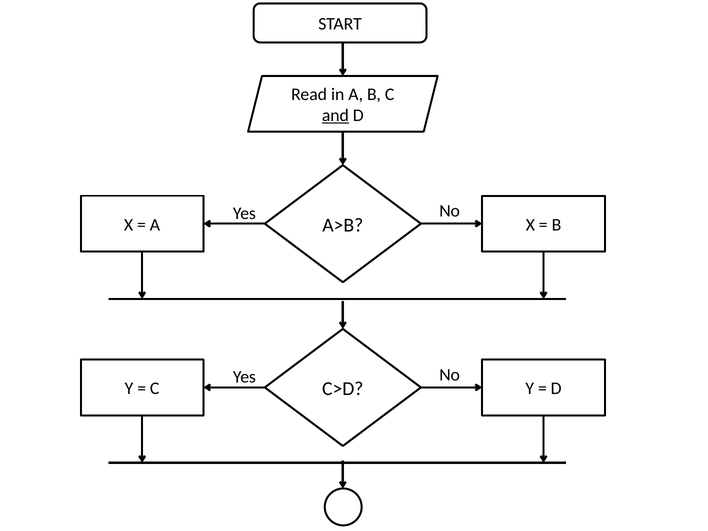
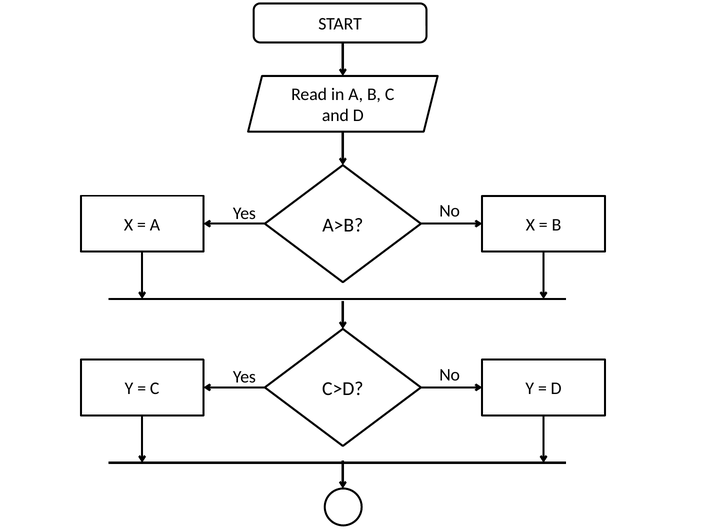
and underline: present -> none
